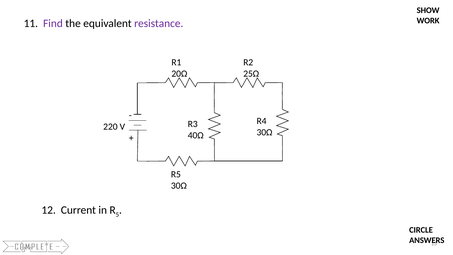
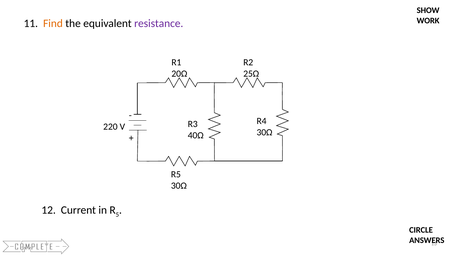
Find colour: purple -> orange
